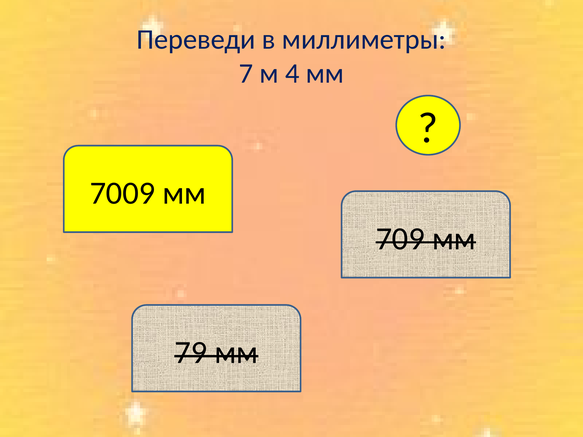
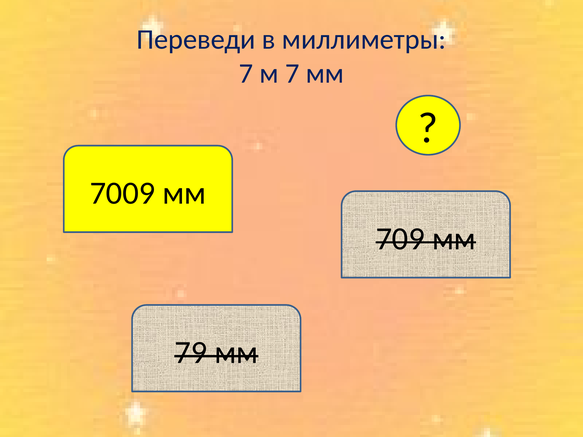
м 4: 4 -> 7
